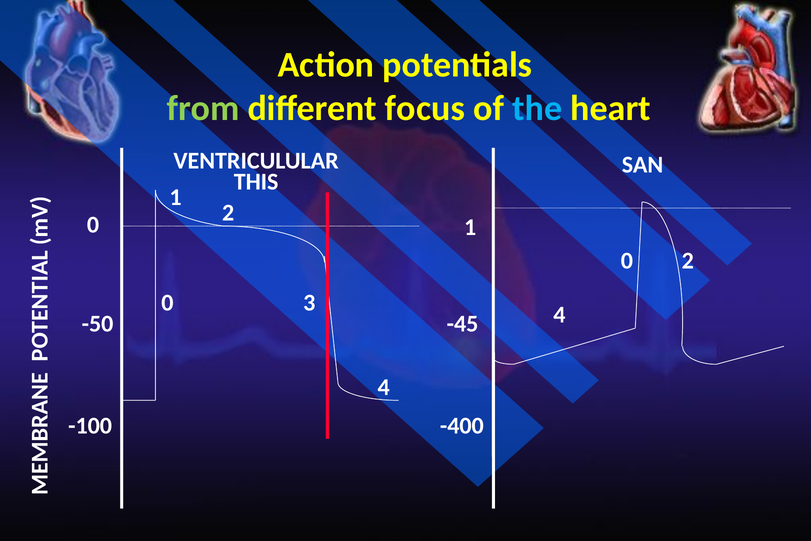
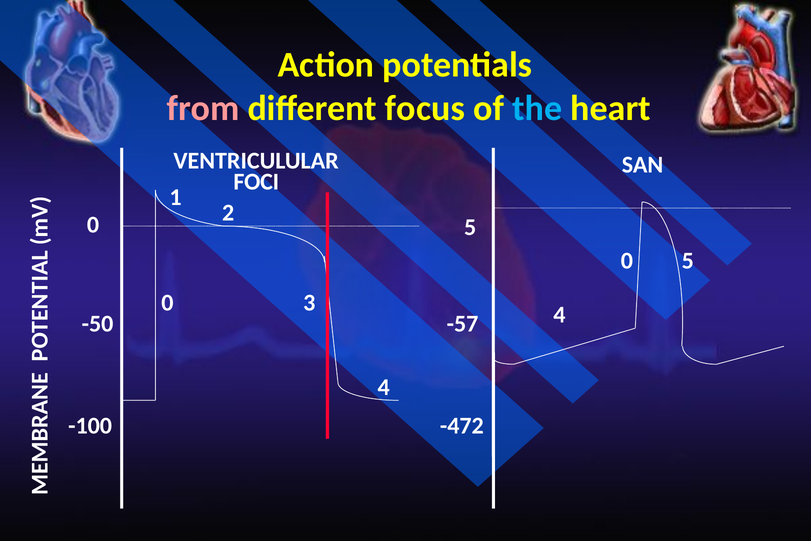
from colour: light green -> pink
THIS: THIS -> FOCI
1 at (470, 227): 1 -> 5
2 at (688, 261): 2 -> 5
-45: -45 -> -57
-400: -400 -> -472
